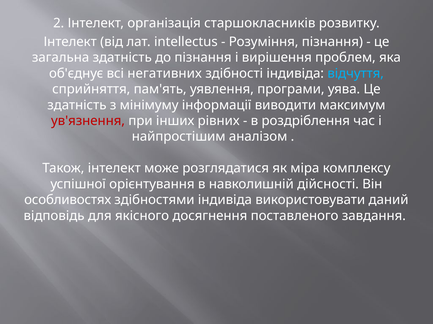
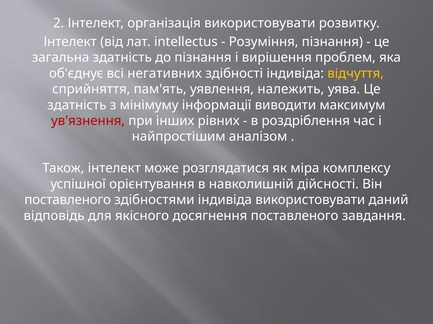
організація старшокласників: старшокласників -> використовувати
відчуття colour: light blue -> yellow
програми: програми -> належить
особливостях at (68, 200): особливостях -> поставленого
